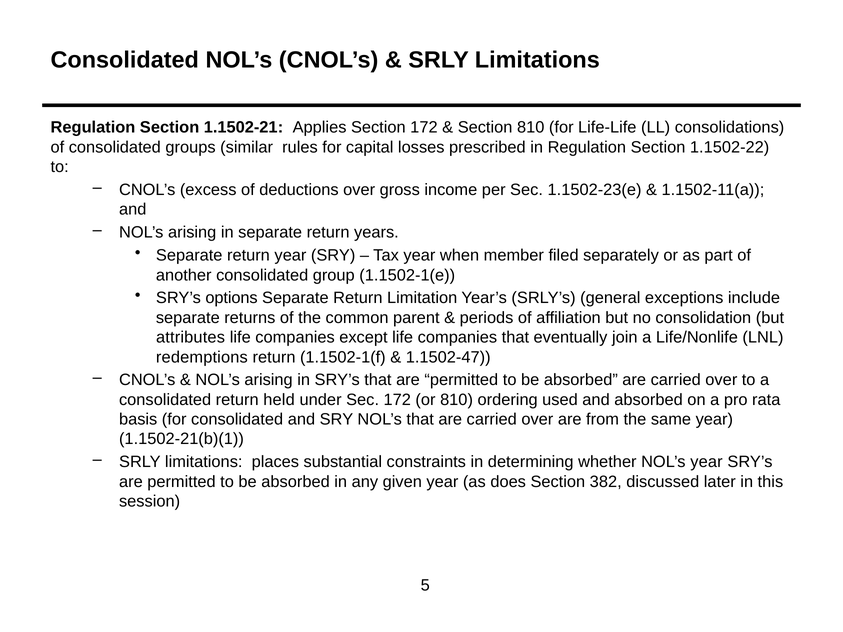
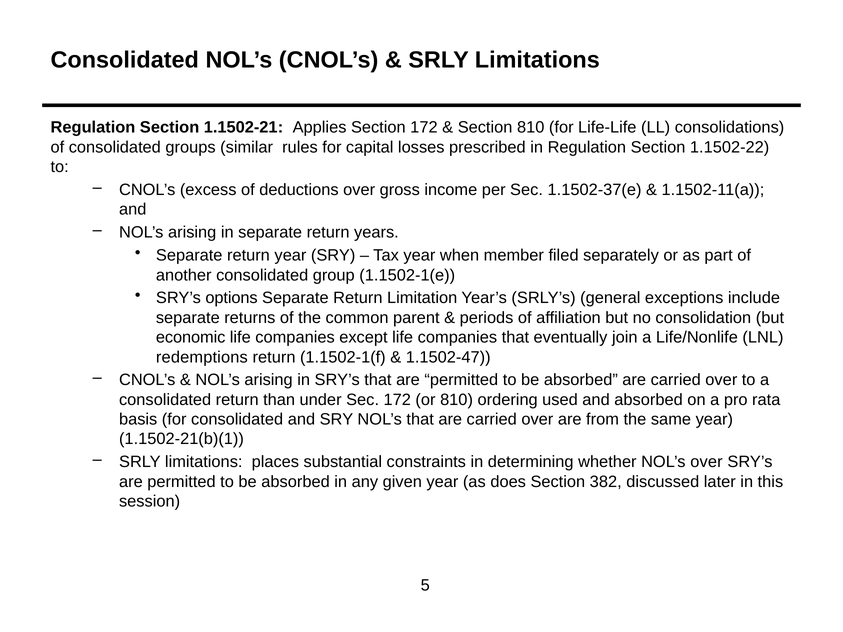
1.1502-23(e: 1.1502-23(e -> 1.1502-37(e
attributes: attributes -> economic
held: held -> than
NOL’s year: year -> over
